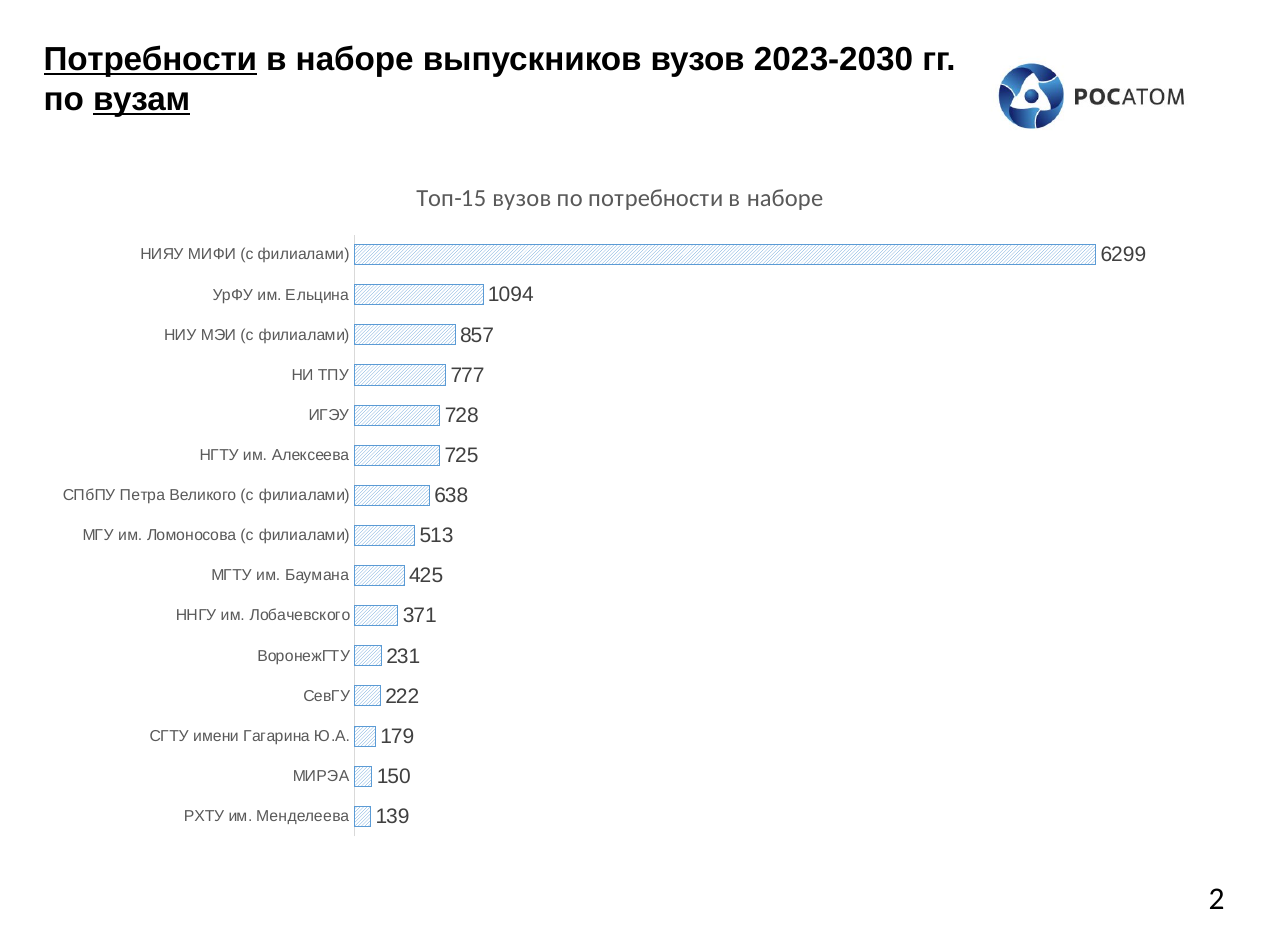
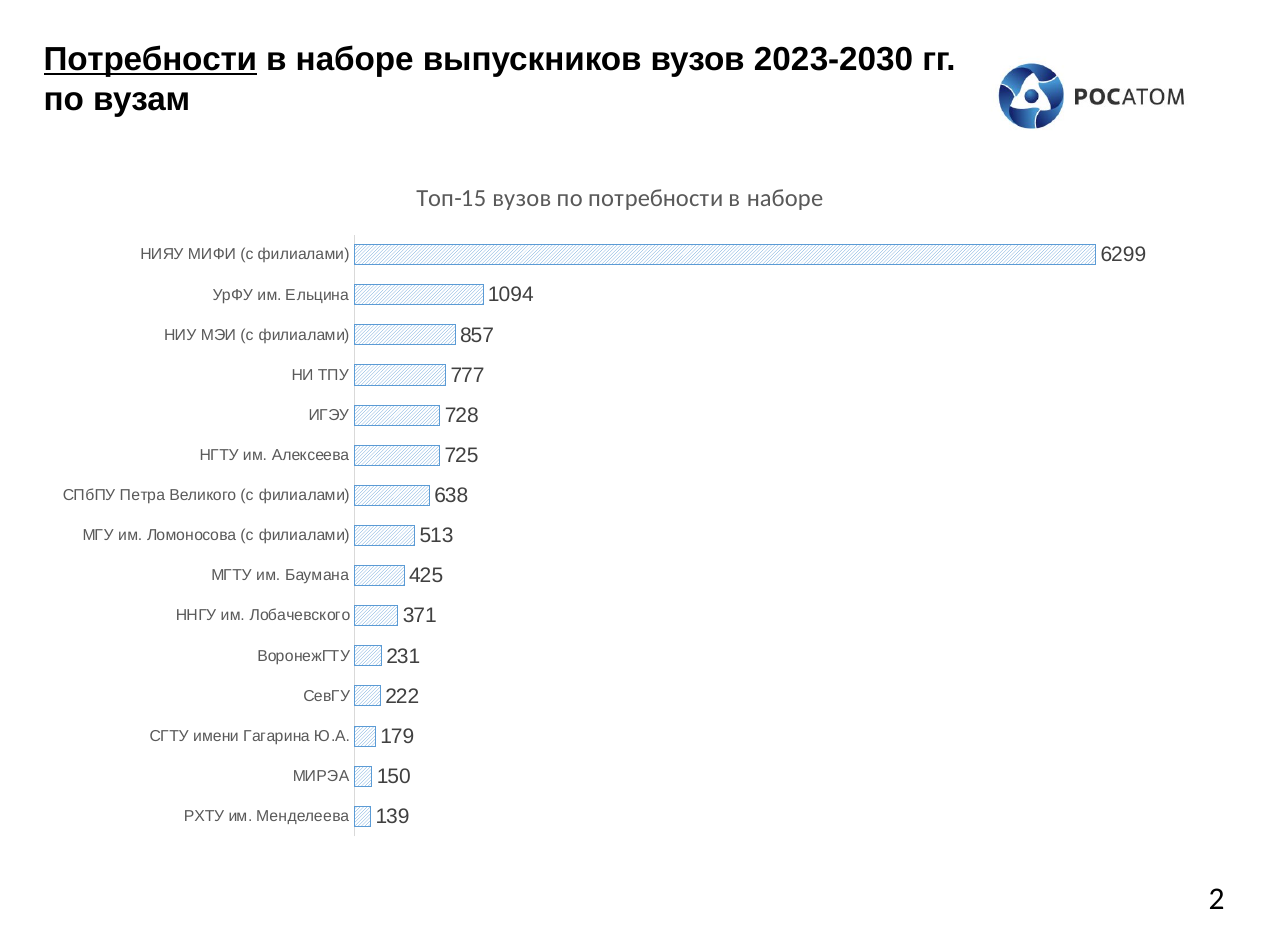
вузам underline: present -> none
